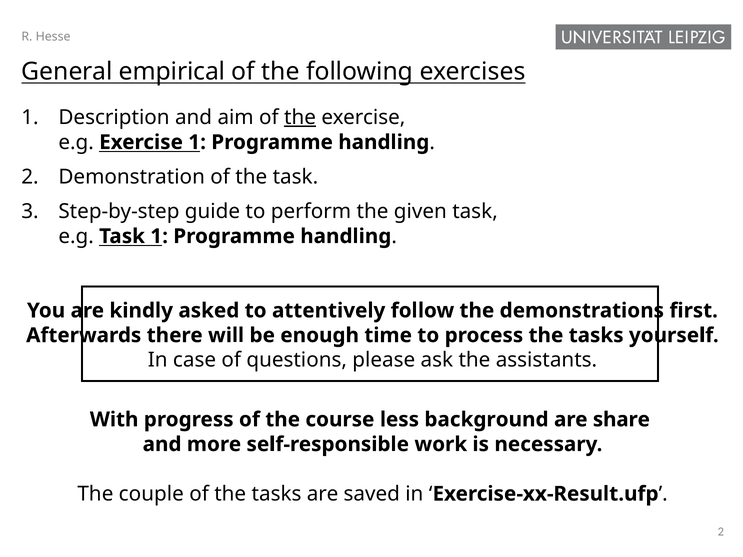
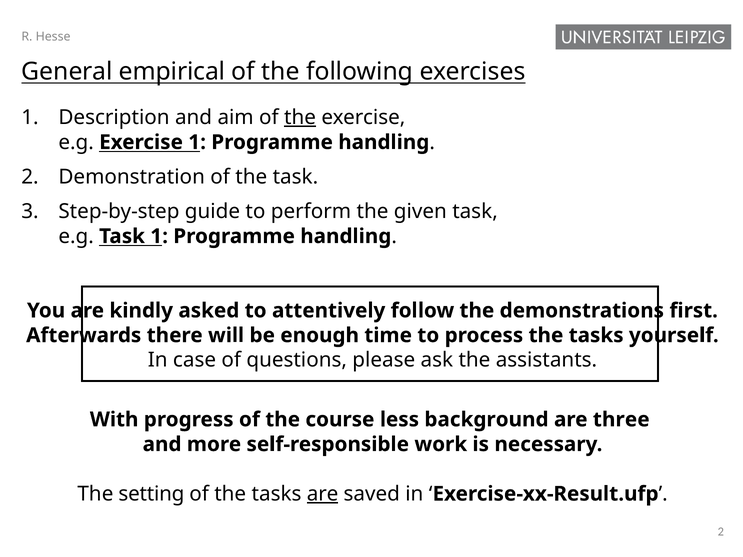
share: share -> three
couple: couple -> setting
are at (323, 494) underline: none -> present
